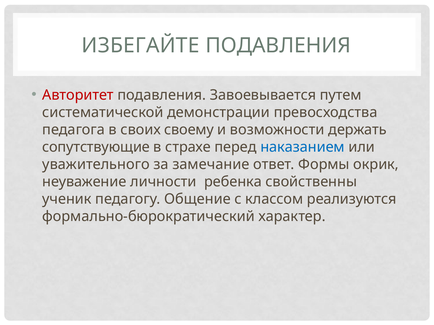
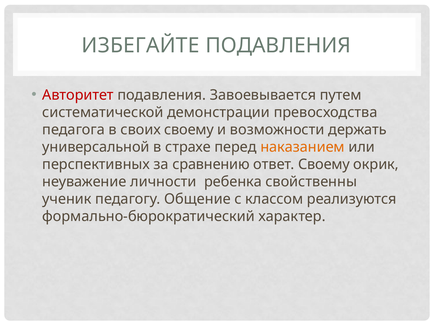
сопутствующие: сопутствующие -> универсальной
наказанием colour: blue -> orange
уважительного: уважительного -> перспективных
замечание: замечание -> сравнению
ответ Формы: Формы -> Своему
